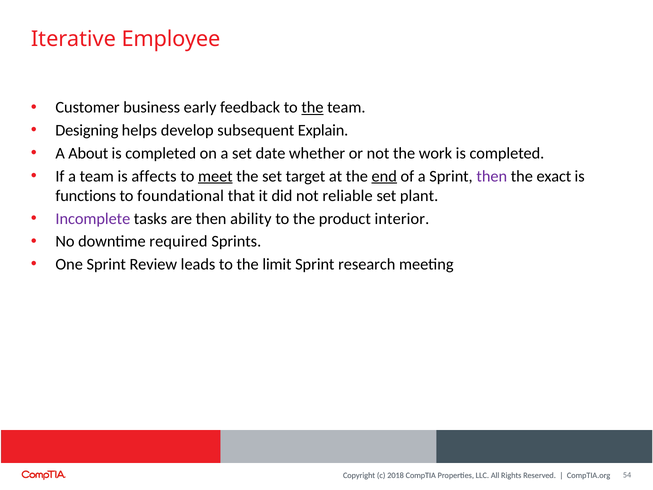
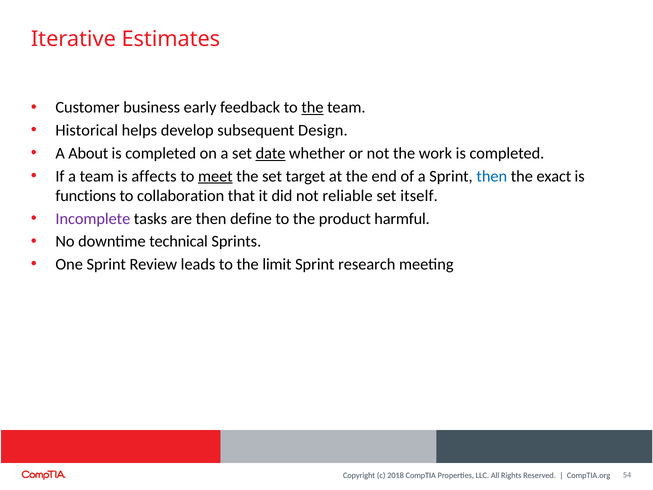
Employee: Employee -> Estimates
Designing: Designing -> Historical
Explain: Explain -> Design
date underline: none -> present
end underline: present -> none
then at (492, 176) colour: purple -> blue
foundational: foundational -> collaboration
plant: plant -> itself
ability: ability -> define
interior: interior -> harmful
required: required -> technical
